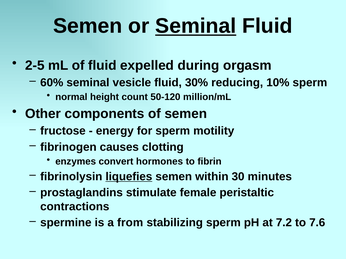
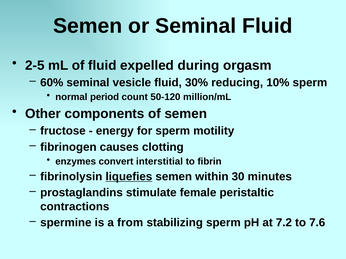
Seminal at (196, 26) underline: present -> none
height: height -> period
hormones: hormones -> interstitial
